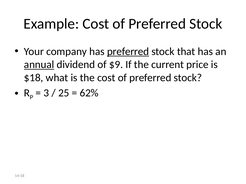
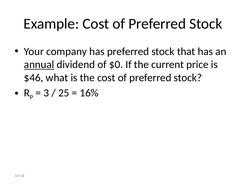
preferred at (128, 52) underline: present -> none
$9: $9 -> $0
$18: $18 -> $46
62%: 62% -> 16%
